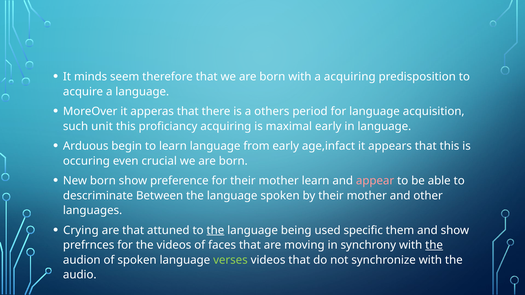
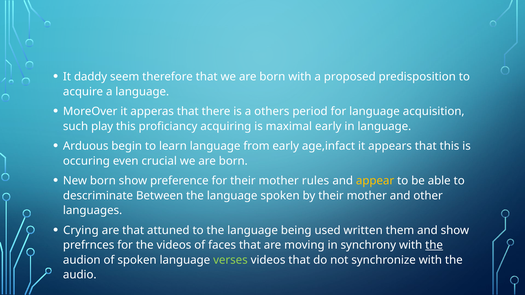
minds: minds -> daddy
a acquiring: acquiring -> proposed
unit: unit -> play
mother learn: learn -> rules
appear colour: pink -> yellow
the at (215, 230) underline: present -> none
specific: specific -> written
